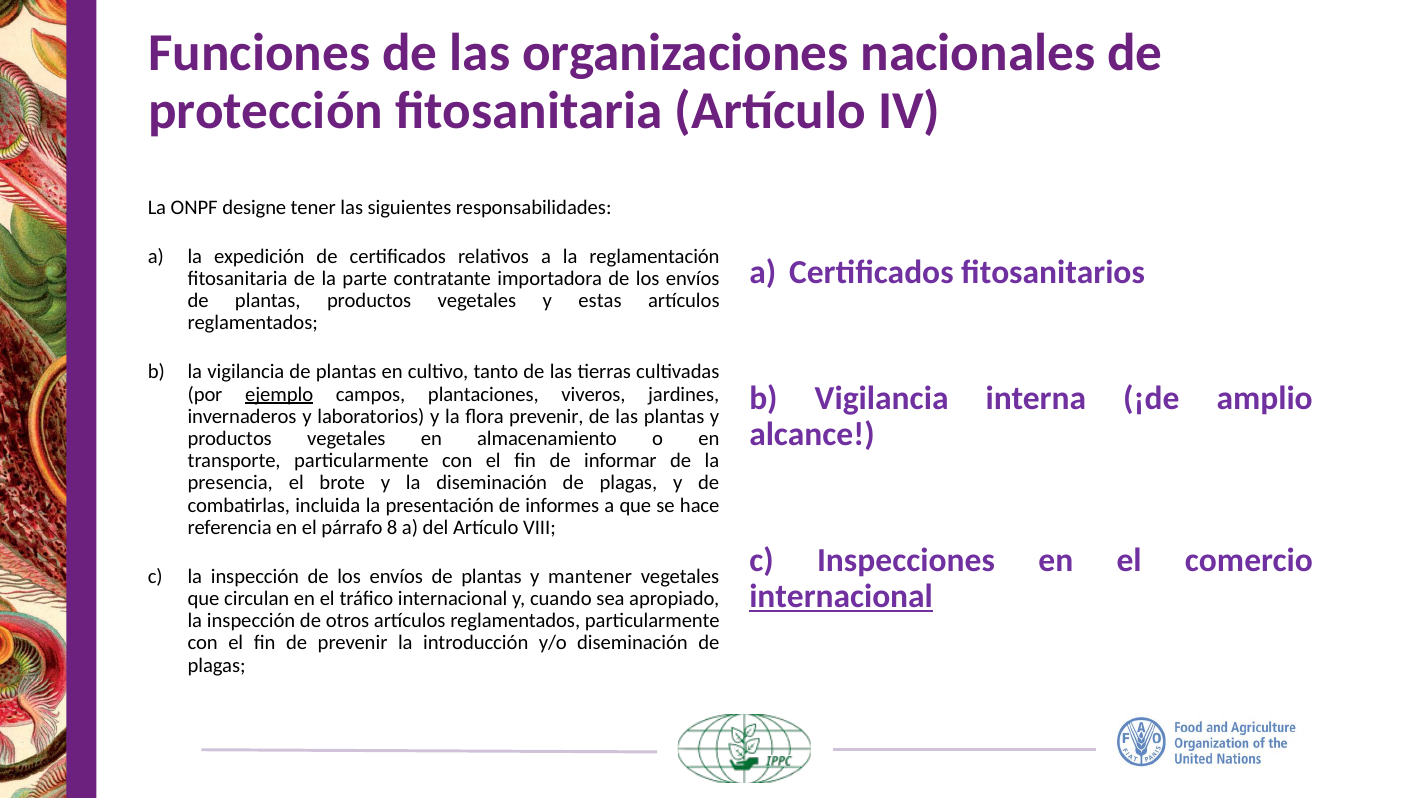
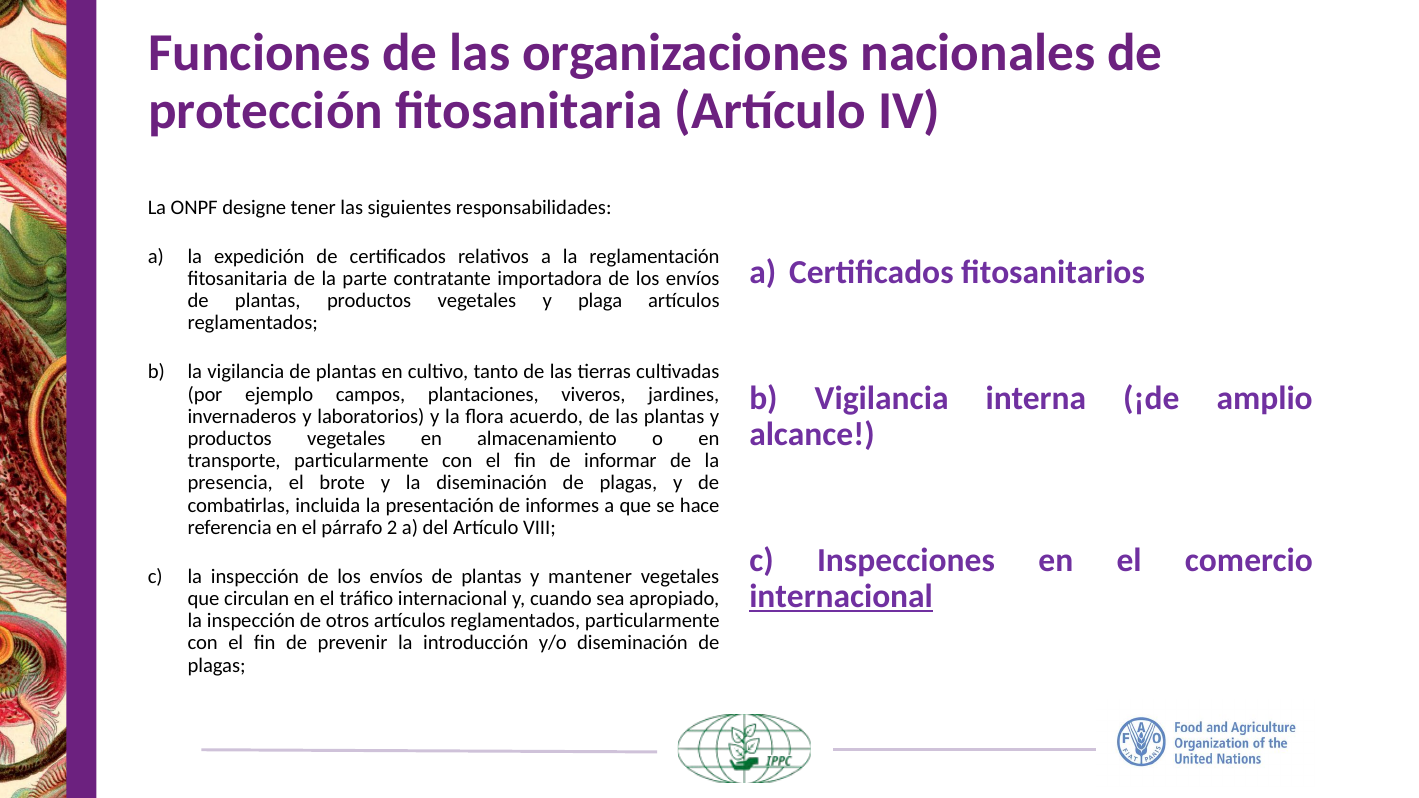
estas: estas -> plaga
ejemplo underline: present -> none
flora prevenir: prevenir -> acuerdo
8: 8 -> 2
